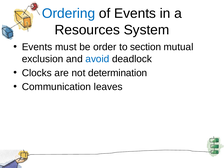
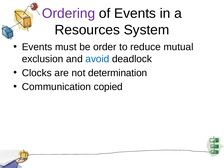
Ordering colour: blue -> purple
section: section -> reduce
leaves: leaves -> copied
